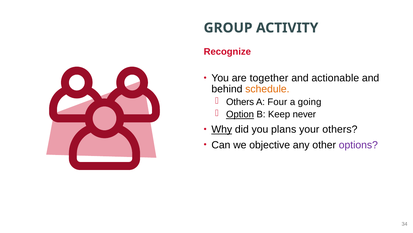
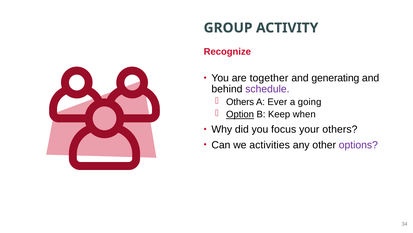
actionable: actionable -> generating
schedule colour: orange -> purple
Four: Four -> Ever
never: never -> when
Why underline: present -> none
plans: plans -> focus
objective: objective -> activities
